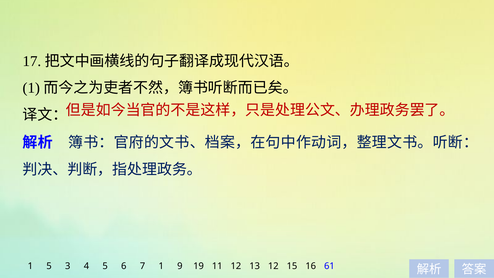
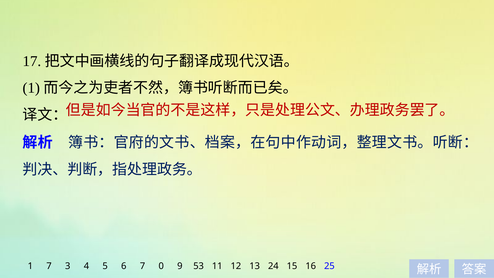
1 5: 5 -> 7
7 1: 1 -> 0
19: 19 -> 53
13 12: 12 -> 24
61: 61 -> 25
